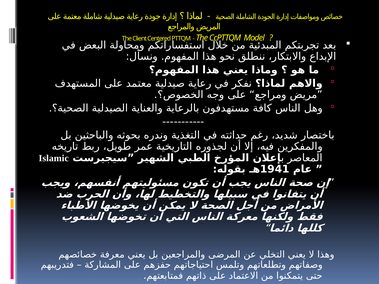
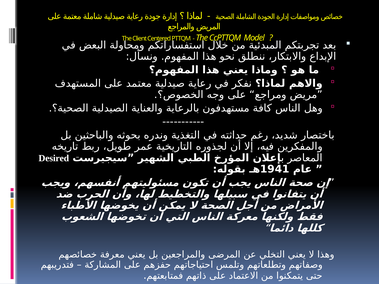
Islamic: Islamic -> Desired
